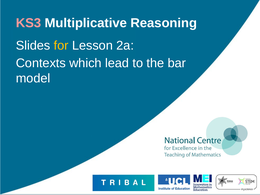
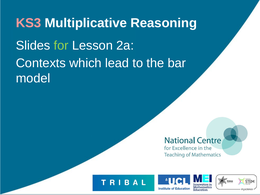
for colour: yellow -> light green
